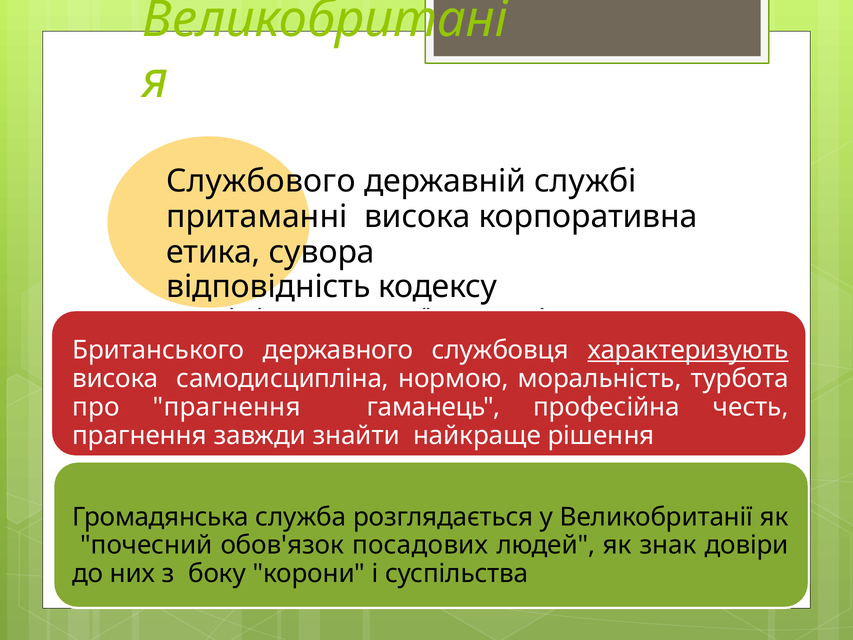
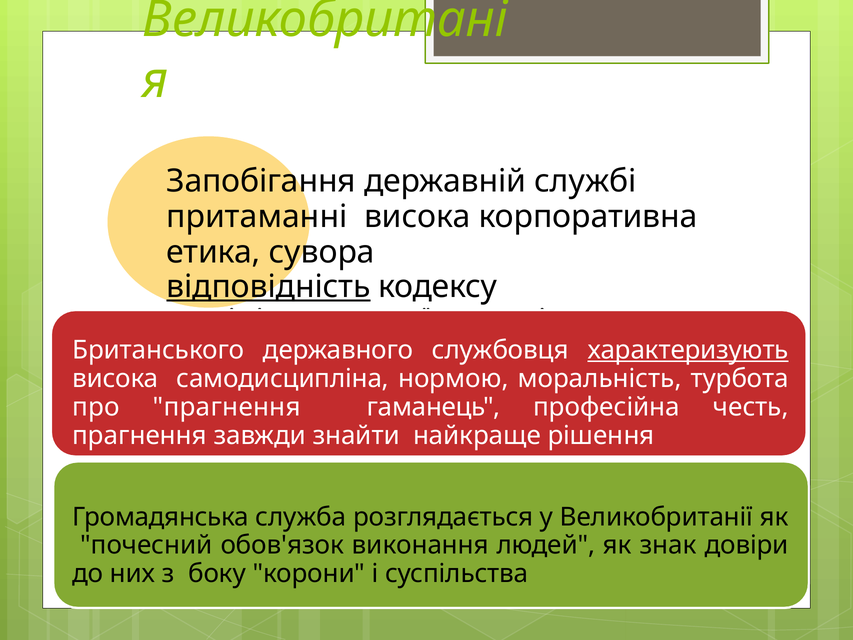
Службового: Службового -> Запобігання
відповідність underline: none -> present
посадових: посадових -> виконання
